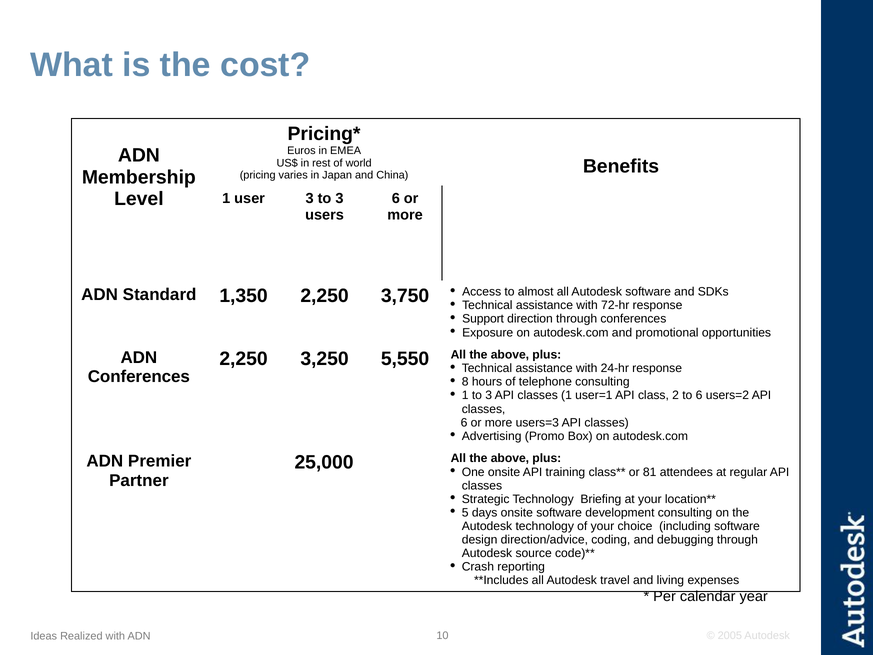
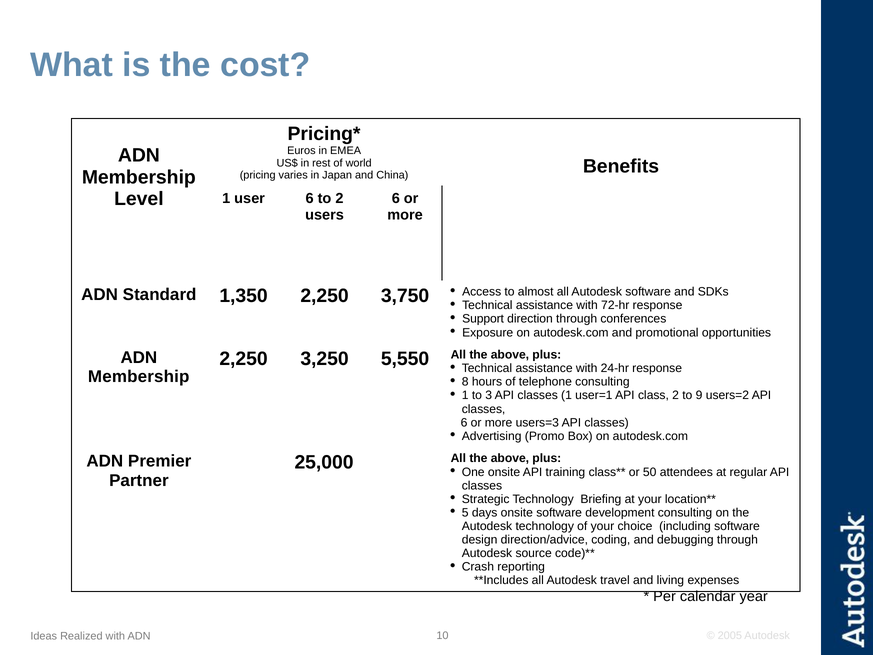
user 3: 3 -> 6
3 at (339, 198): 3 -> 2
Conferences at (139, 377): Conferences -> Membership
to 6: 6 -> 9
81: 81 -> 50
